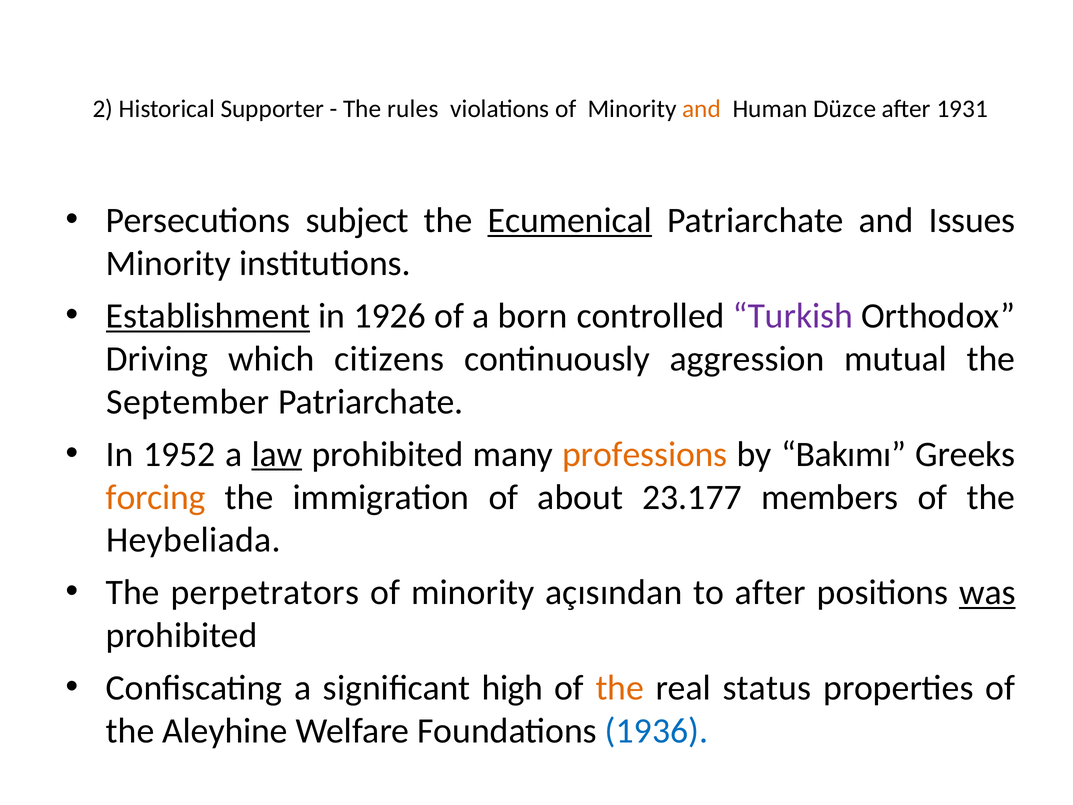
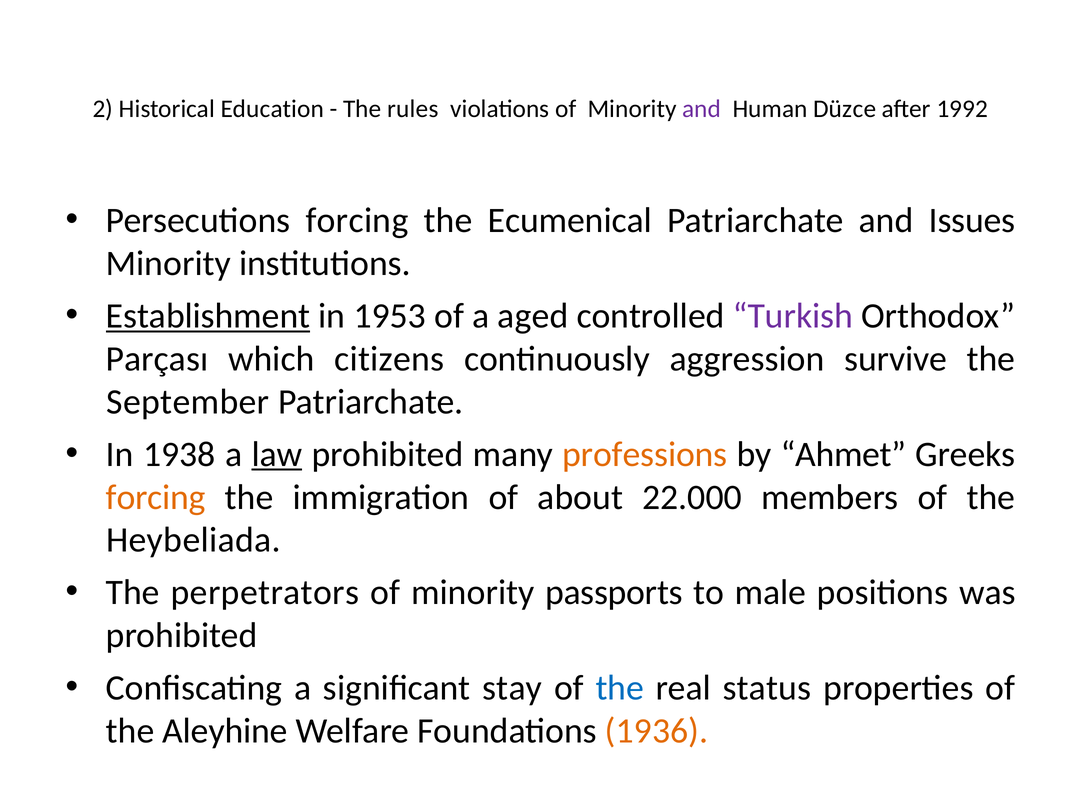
Supporter: Supporter -> Education
and at (702, 109) colour: orange -> purple
1931: 1931 -> 1992
Persecutions subject: subject -> forcing
Ecumenical underline: present -> none
1926: 1926 -> 1953
born: born -> aged
Driving: Driving -> Parçası
mutual: mutual -> survive
1952: 1952 -> 1938
Bakımı: Bakımı -> Ahmet
23.177: 23.177 -> 22.000
açısından: açısından -> passports
to after: after -> male
was underline: present -> none
high: high -> stay
the at (620, 688) colour: orange -> blue
1936 colour: blue -> orange
